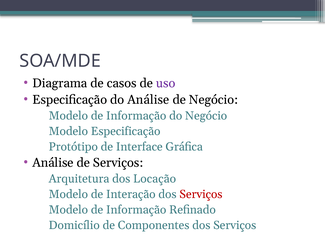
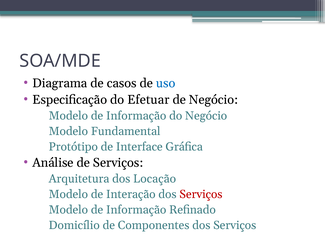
uso colour: purple -> blue
do Análise: Análise -> Efetuar
Modelo Especificação: Especificação -> Fundamental
